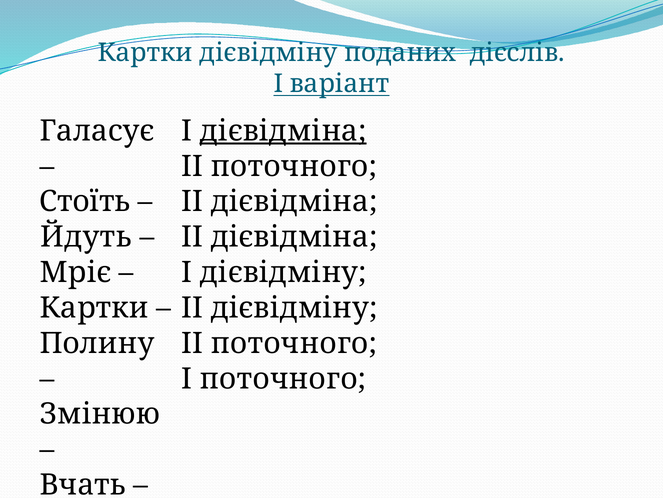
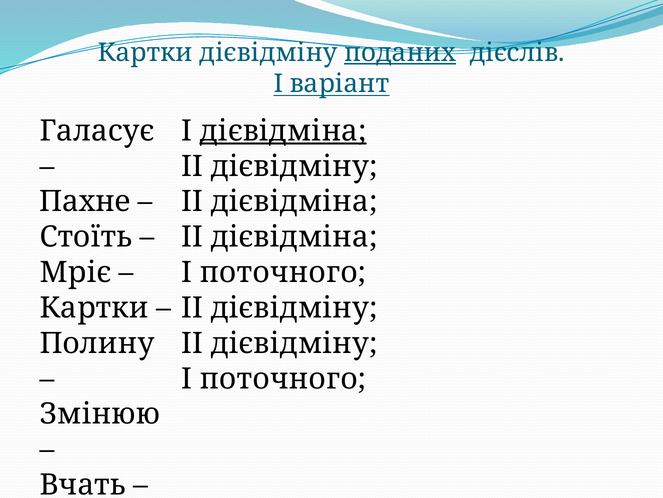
поданих underline: none -> present
поточного at (294, 166): поточного -> дієвідміну
Стоїть: Стоїть -> Пахне
Йдуть: Йдуть -> Стоїть
дієвідміну at (283, 272): дієвідміну -> поточного
поточного at (294, 343): поточного -> дієвідміну
